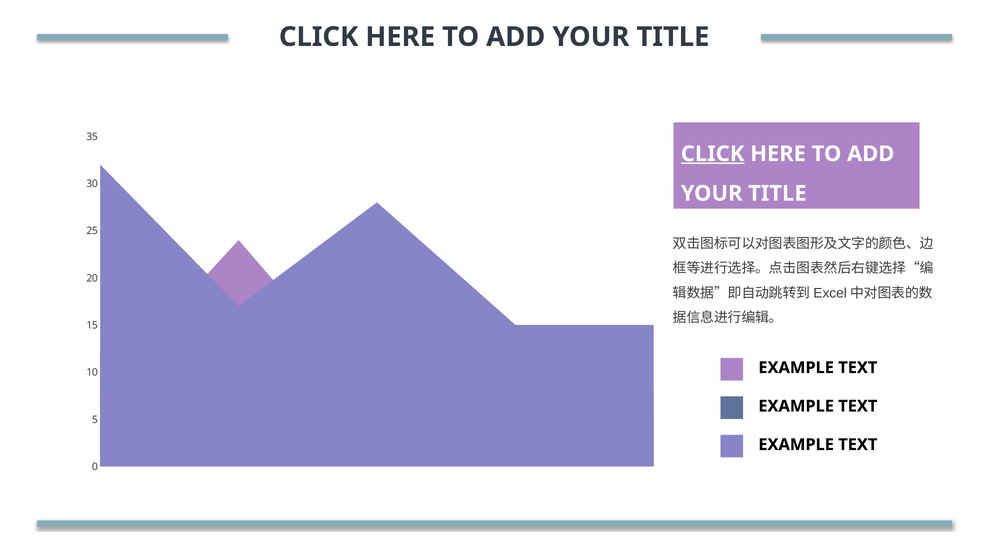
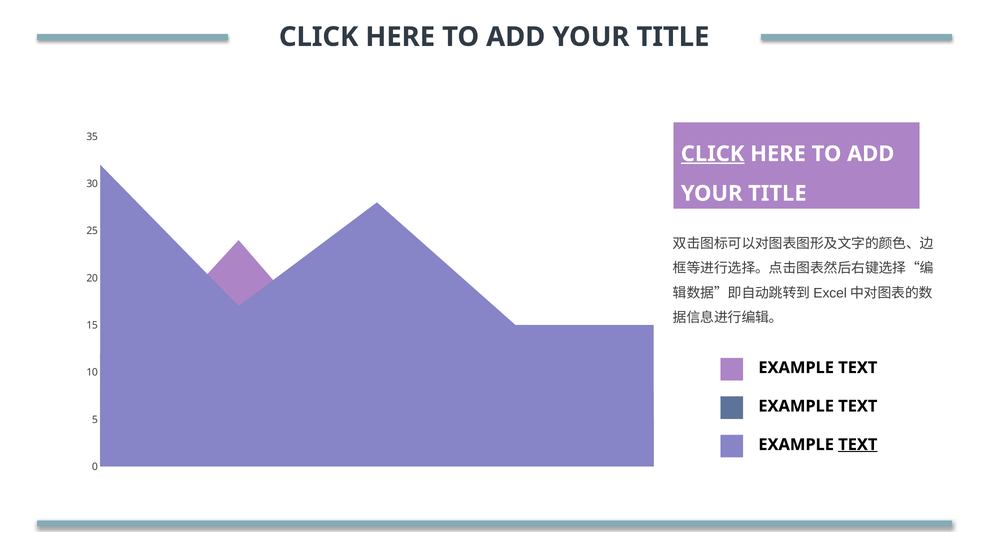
TEXT at (858, 445) underline: none -> present
